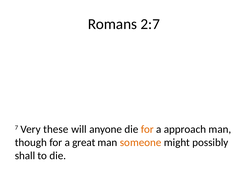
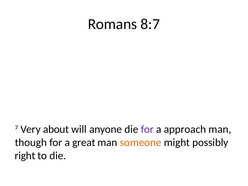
2:7: 2:7 -> 8:7
these: these -> about
for at (147, 129) colour: orange -> purple
shall: shall -> right
